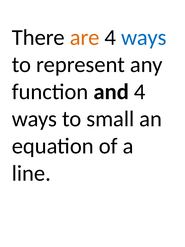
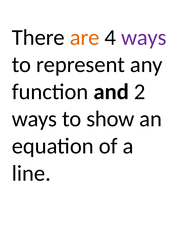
ways at (144, 37) colour: blue -> purple
and 4: 4 -> 2
small: small -> show
